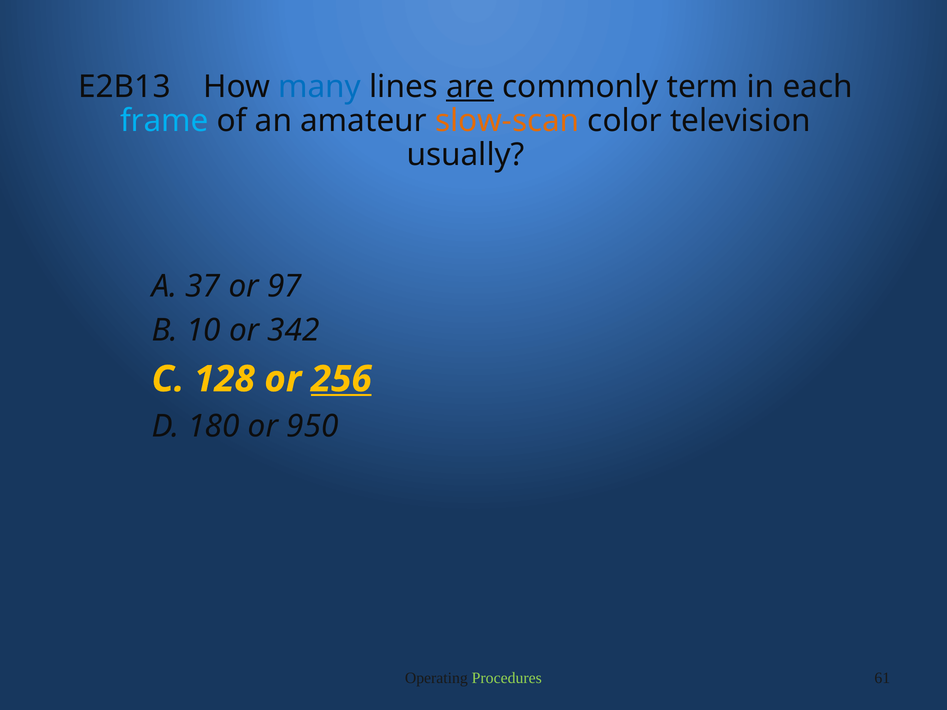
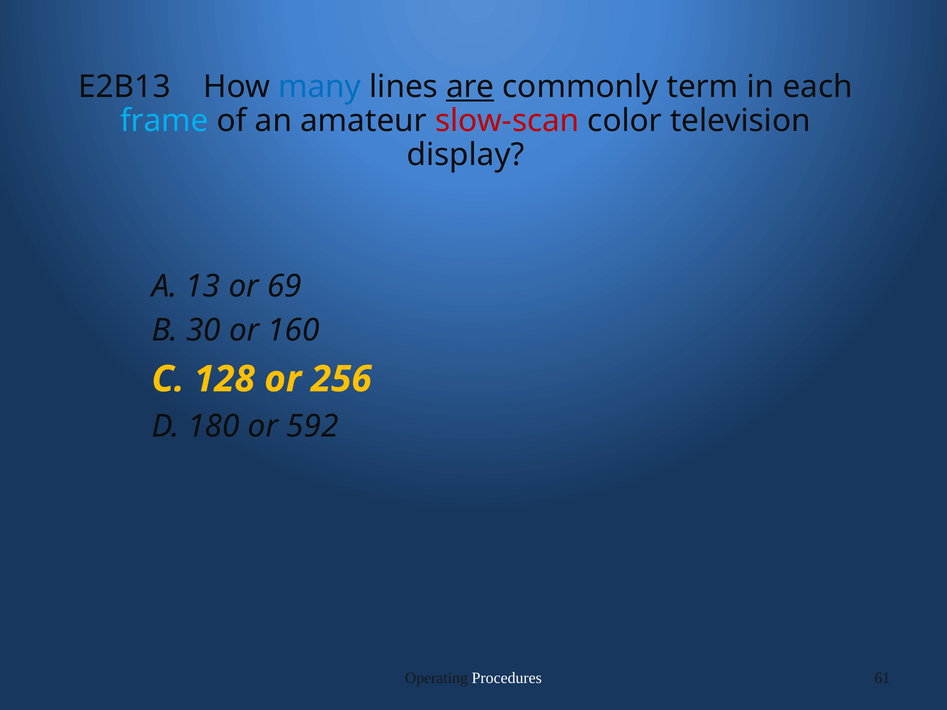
slow-scan colour: orange -> red
usually: usually -> display
37: 37 -> 13
97: 97 -> 69
10: 10 -> 30
342: 342 -> 160
256 underline: present -> none
950: 950 -> 592
Procedures colour: light green -> white
